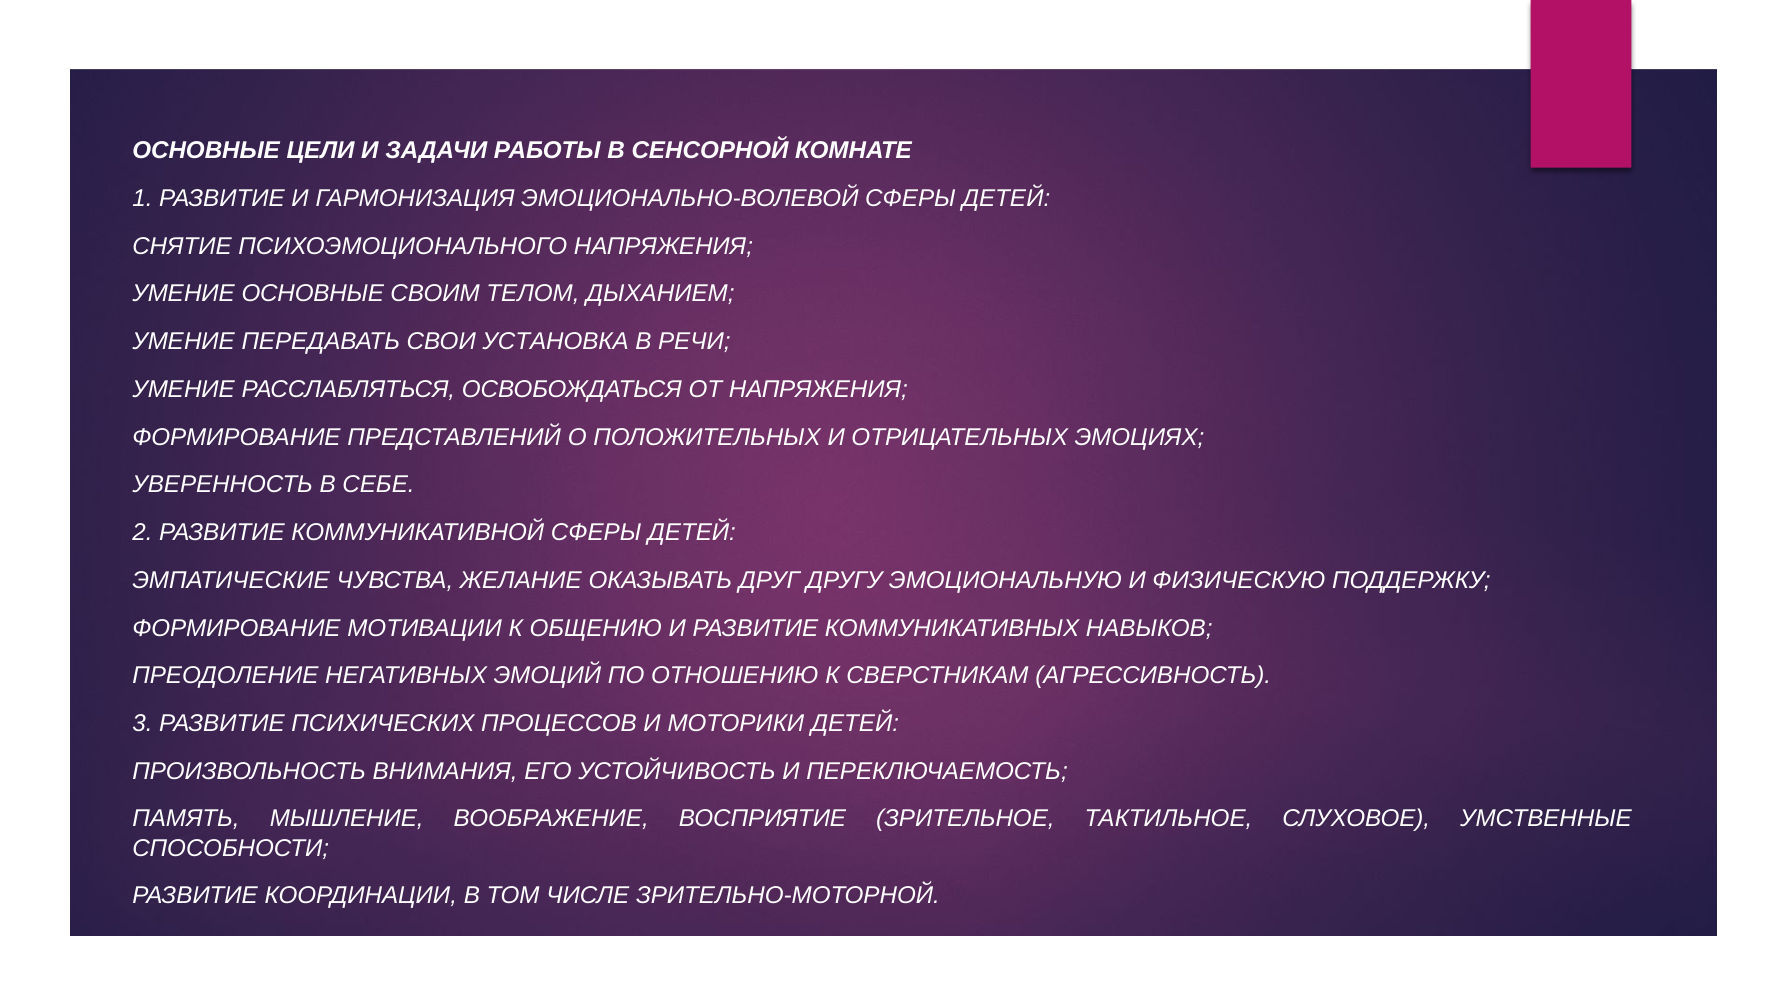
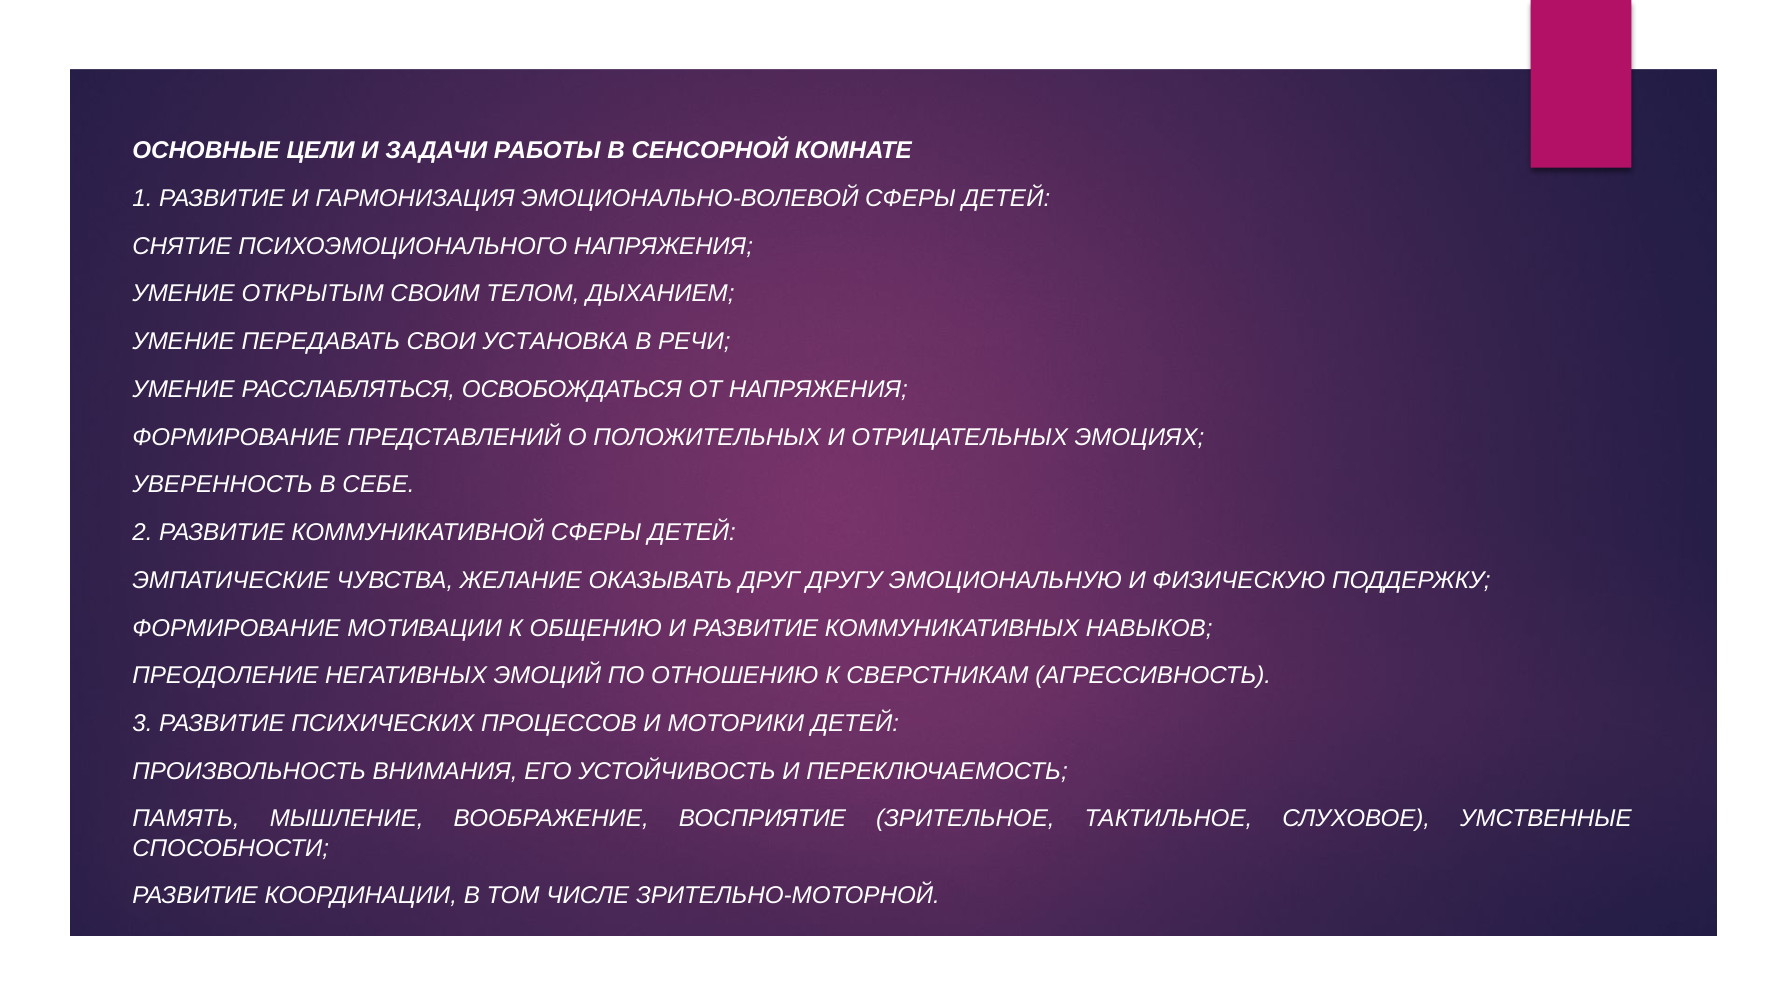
УМЕНИЕ ОСНОВНЫЕ: ОСНОВНЫЕ -> ОТКРЫТЫМ
